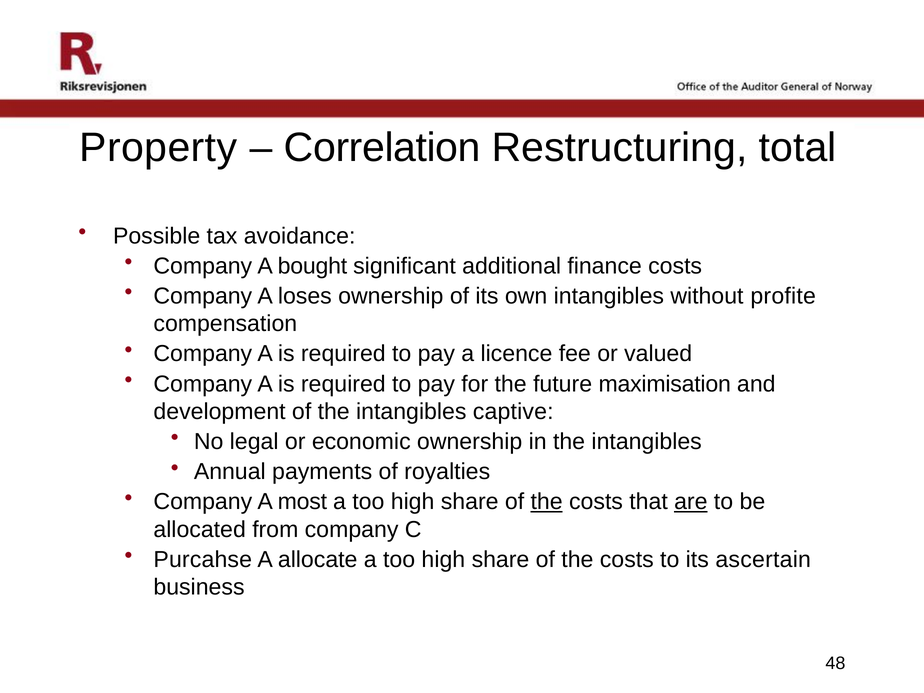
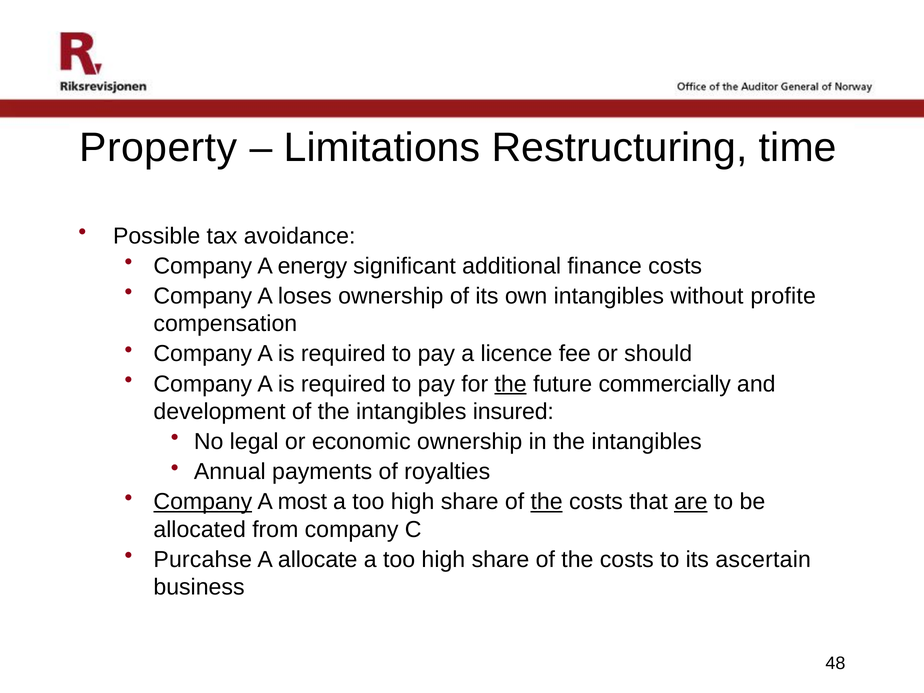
Correlation: Correlation -> Limitations
total: total -> time
bought: bought -> energy
valued: valued -> should
the at (511, 384) underline: none -> present
maximisation: maximisation -> commercially
captive: captive -> insured
Company at (203, 502) underline: none -> present
